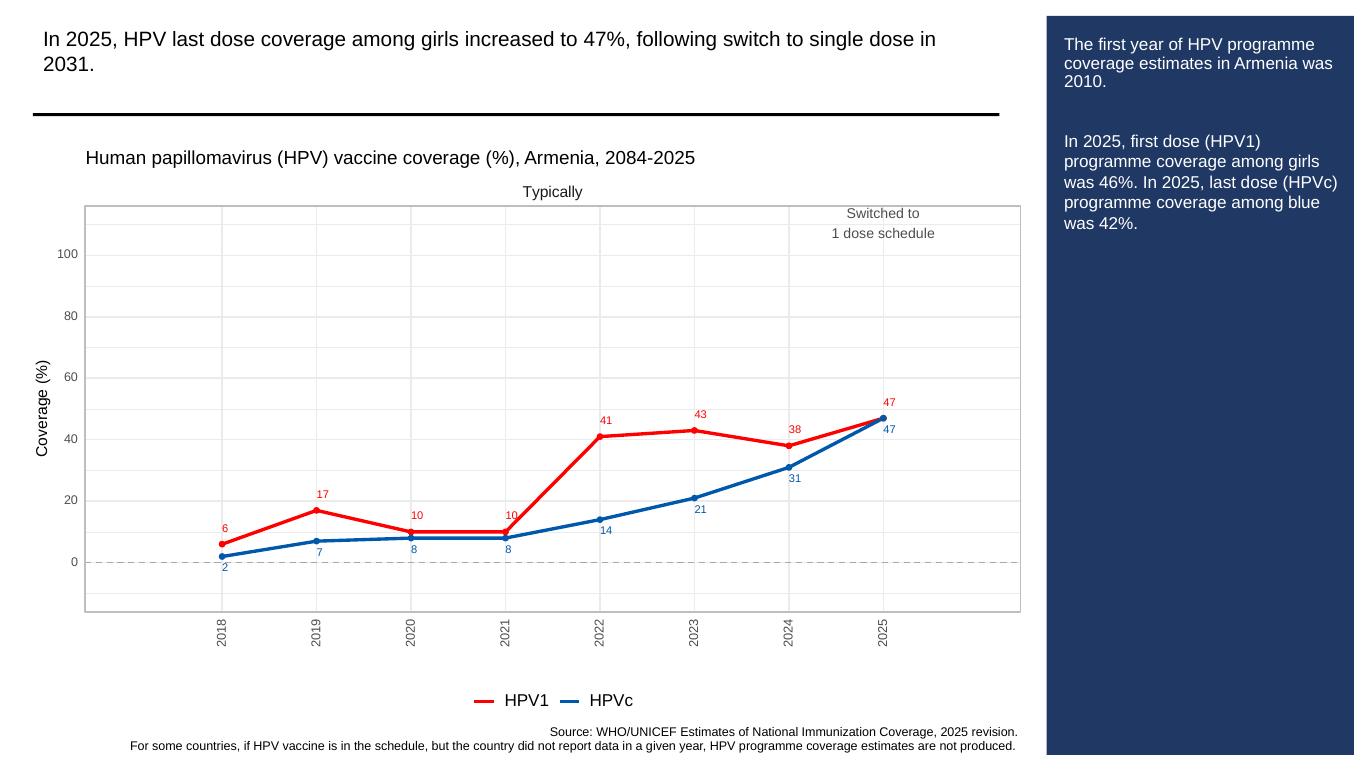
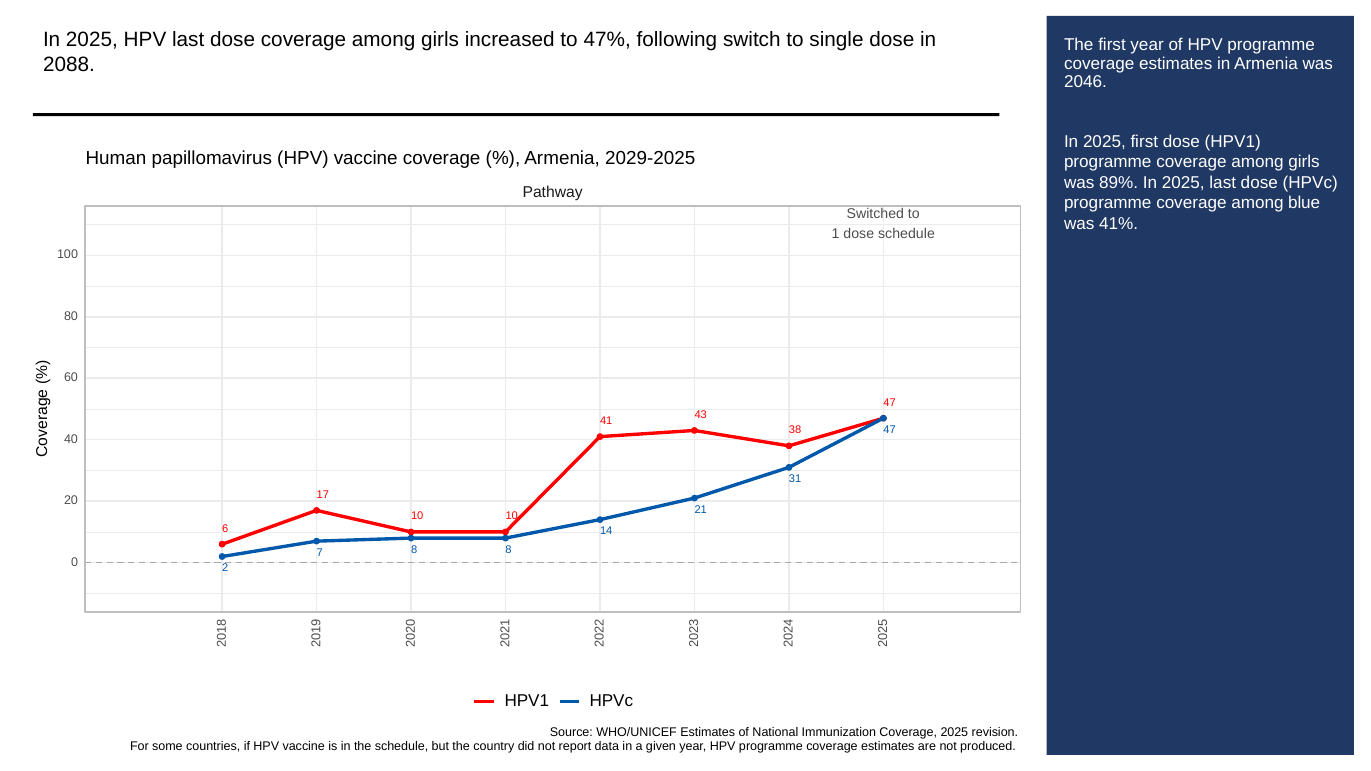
2031: 2031 -> 2088
2010: 2010 -> 2046
2084-2025: 2084-2025 -> 2029-2025
46%: 46% -> 89%
Typically: Typically -> Pathway
42%: 42% -> 41%
